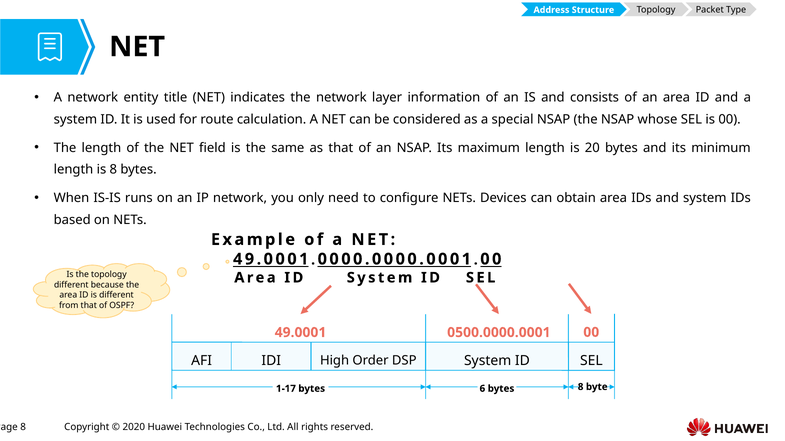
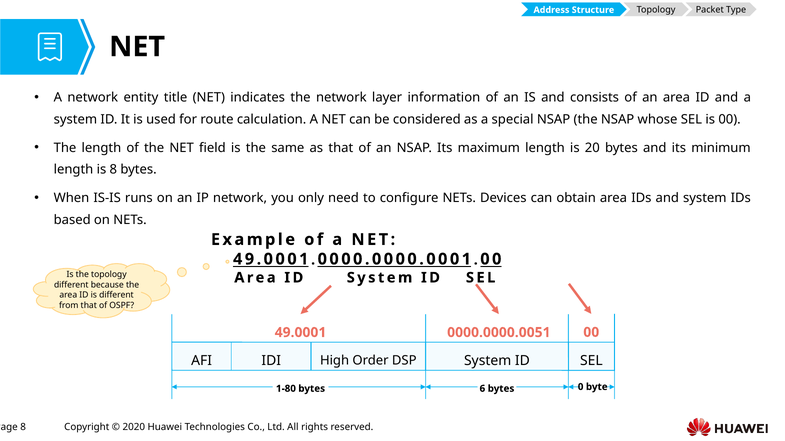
0500.0000.0001: 0500.0000.0001 -> 0000.0000.0051
1-17: 1-17 -> 1-80
bytes 8: 8 -> 0
